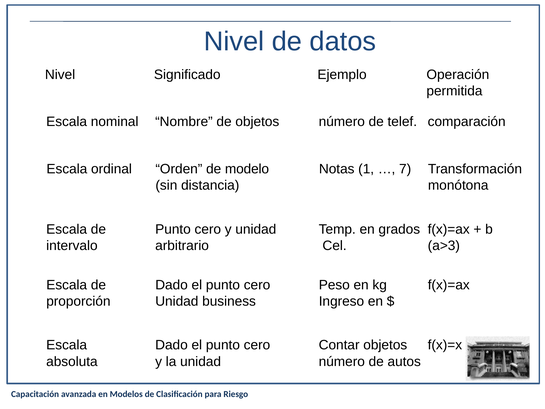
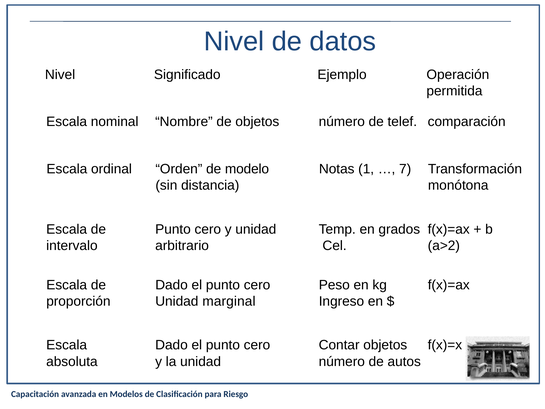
a>3: a>3 -> a>2
business: business -> marginal
